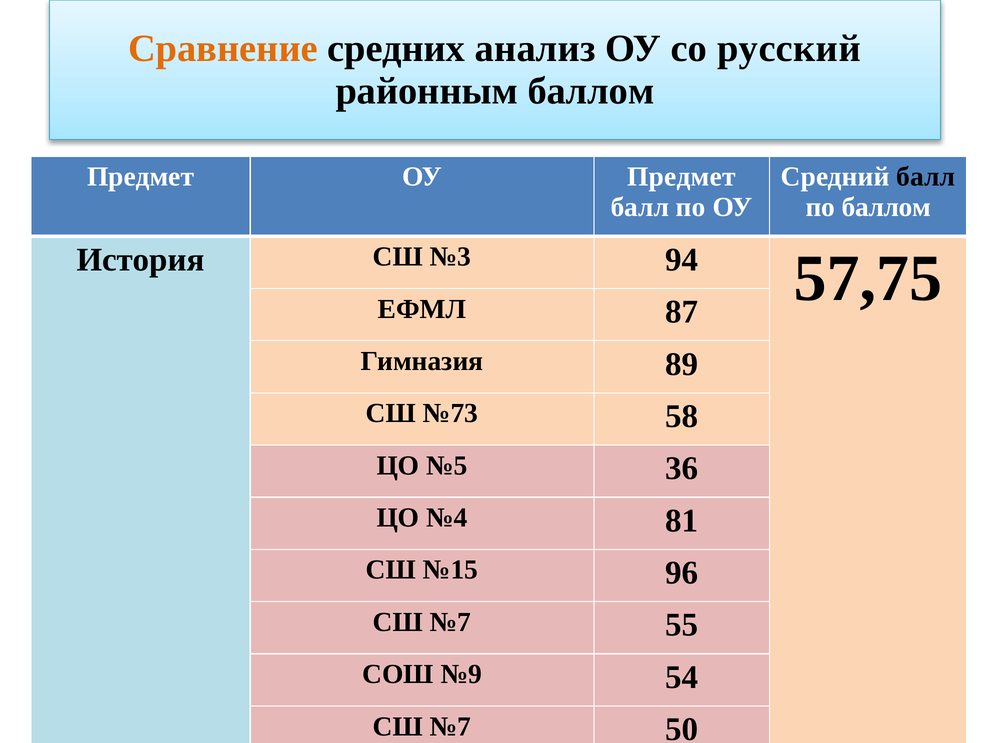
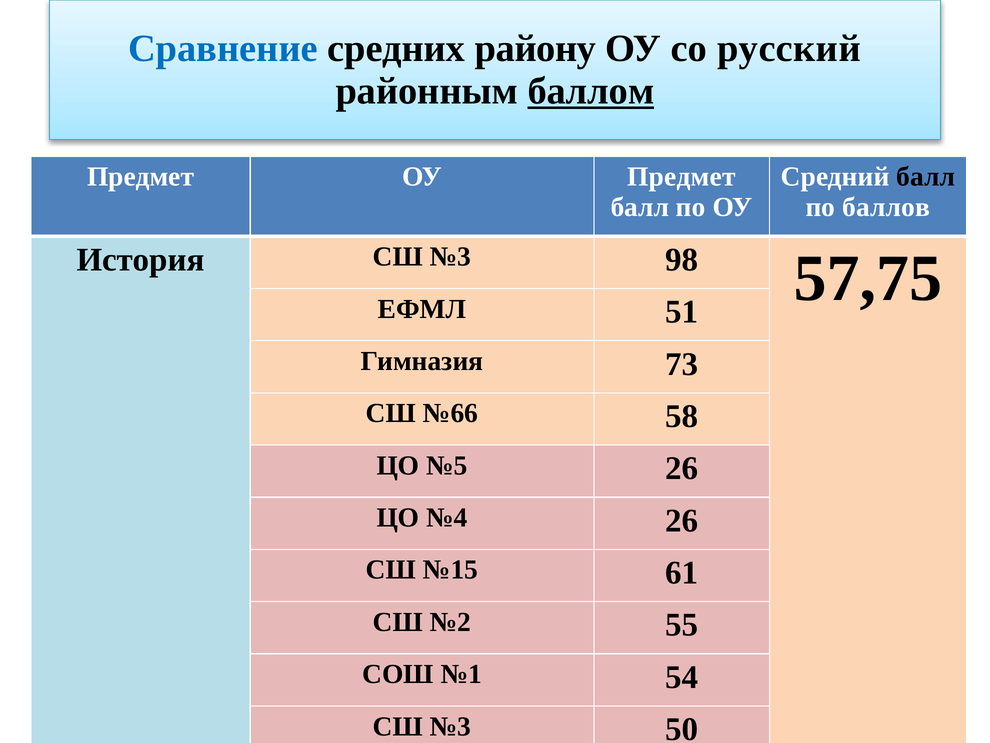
Сравнение colour: orange -> blue
анализ: анализ -> району
баллом at (591, 91) underline: none -> present
по баллом: баллом -> баллов
94: 94 -> 98
87: 87 -> 51
89: 89 -> 73
№73: №73 -> №66
№5 36: 36 -> 26
№4 81: 81 -> 26
96: 96 -> 61
№7 at (450, 622): №7 -> №2
№9: №9 -> №1
№7 at (450, 726): №7 -> №3
